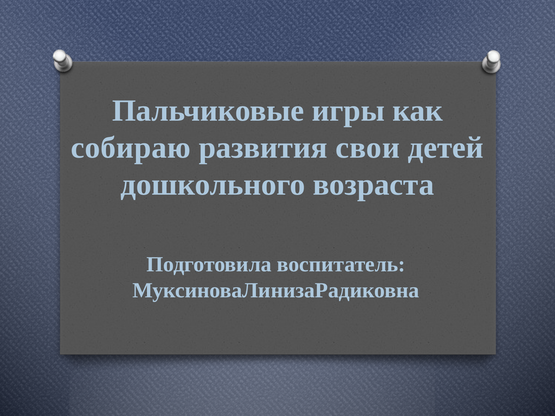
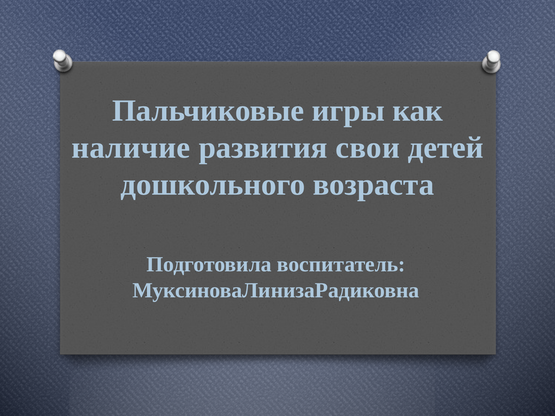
собираю: собираю -> наличие
